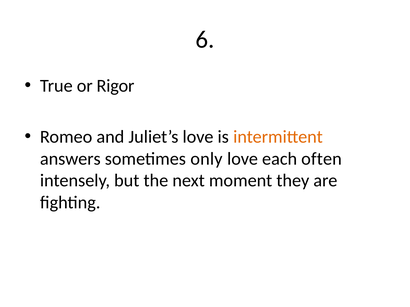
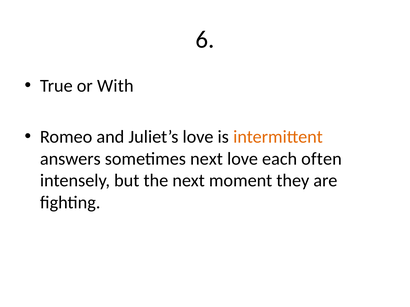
Rigor: Rigor -> With
sometimes only: only -> next
